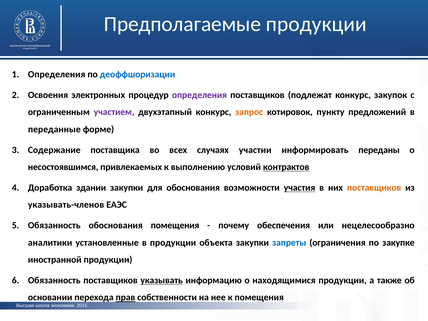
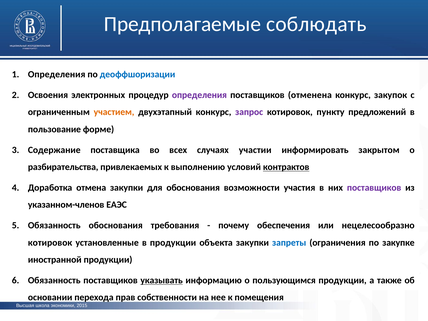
Предполагаемые продукции: продукции -> соблюдать
подлежат: подлежат -> отменена
участием colour: purple -> orange
запрос colour: orange -> purple
переданные: переданные -> пользование
переданы: переданы -> закрытом
несостоявшимся: несостоявшимся -> разбирательства
здании: здании -> отмена
участия underline: present -> none
поставщиков at (374, 188) colour: orange -> purple
указывать-членов: указывать-членов -> указанном-членов
обоснования помещения: помещения -> требования
аналитики at (50, 243): аналитики -> котировок
находящимися: находящимися -> пользующимся
прав underline: present -> none
